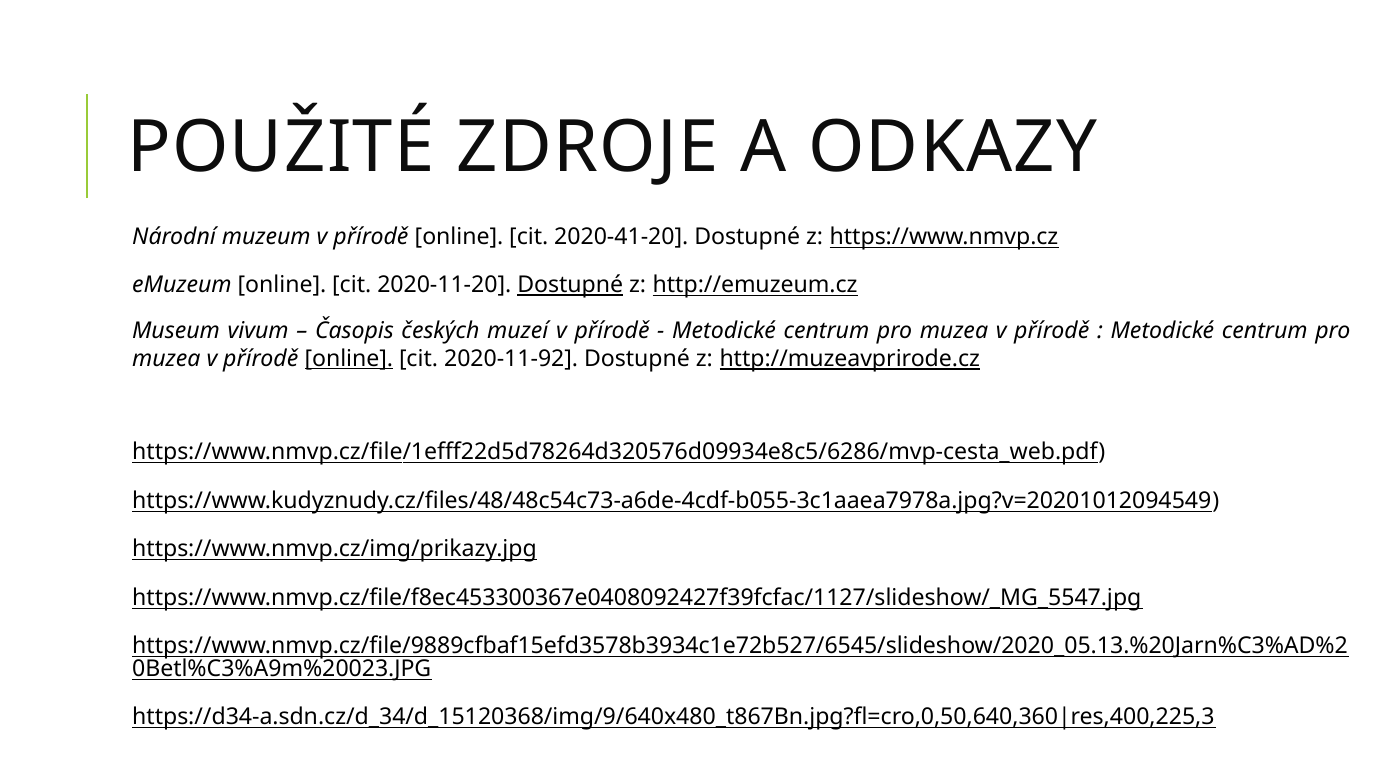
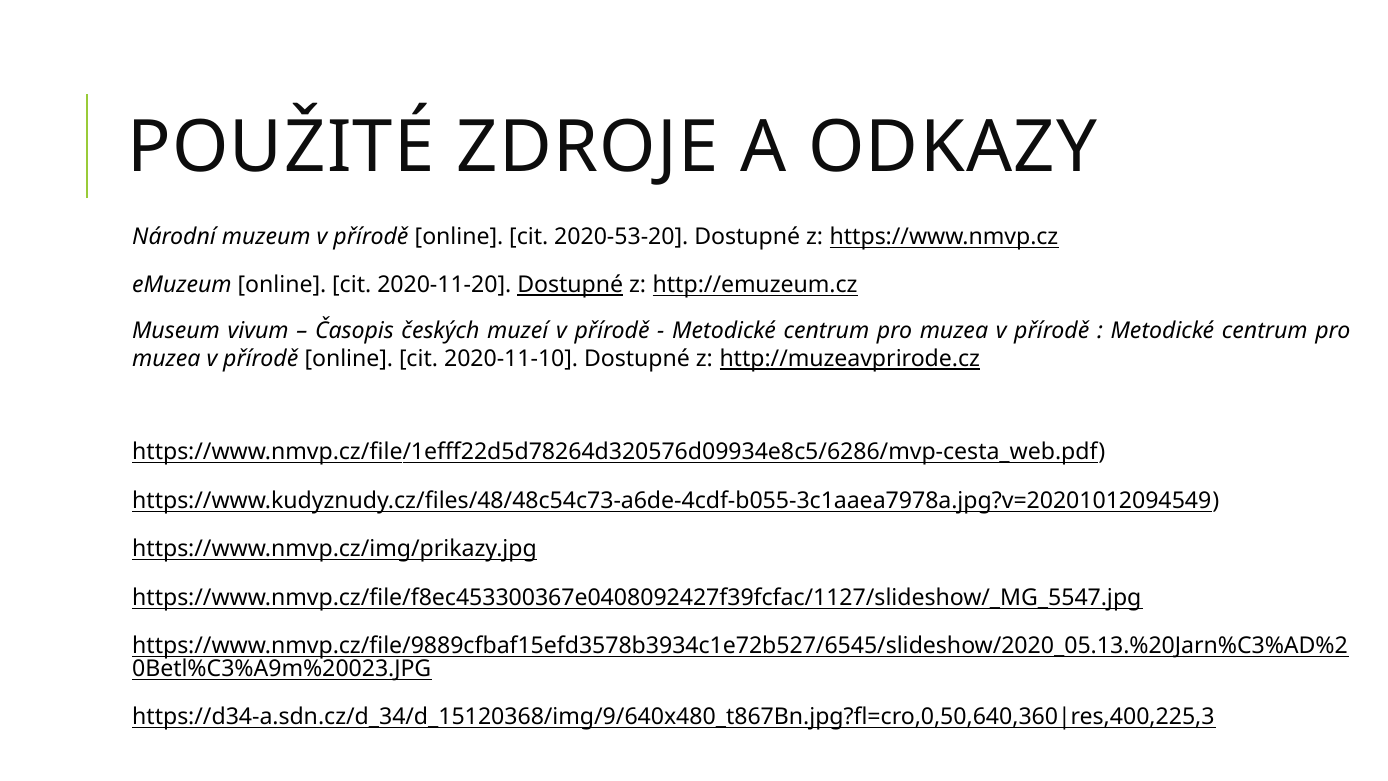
2020-41-20: 2020-41-20 -> 2020-53-20
online at (349, 358) underline: present -> none
2020-11-92: 2020-11-92 -> 2020-11-10
